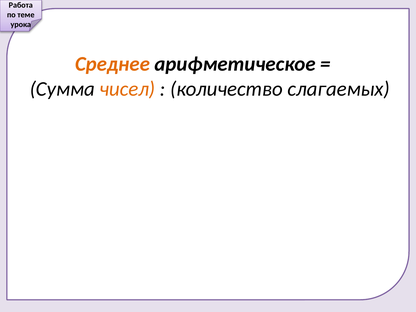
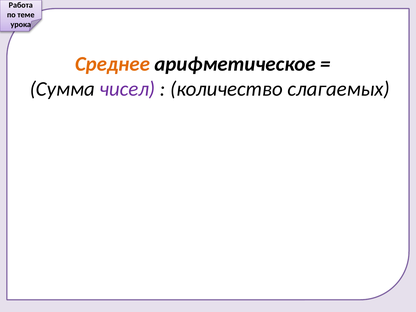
чисел colour: orange -> purple
